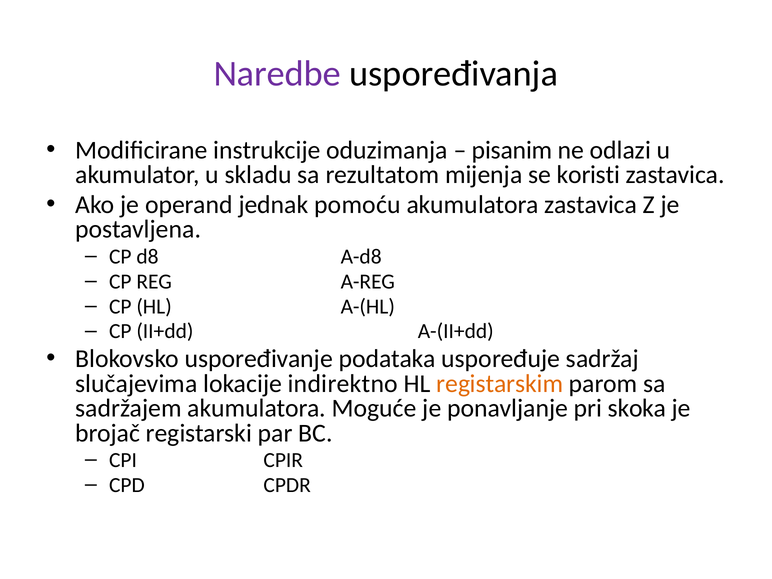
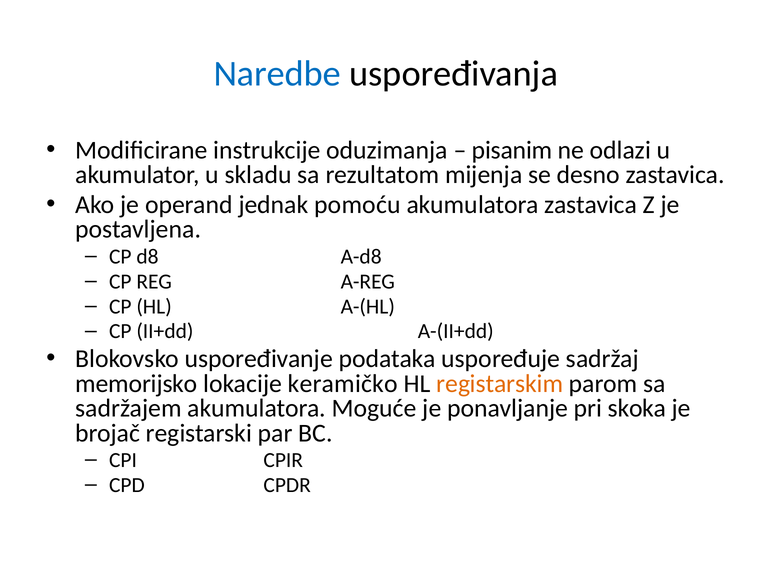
Naredbe colour: purple -> blue
koristi: koristi -> desno
slučajevima: slučajevima -> memorijsko
indirektno: indirektno -> keramičko
